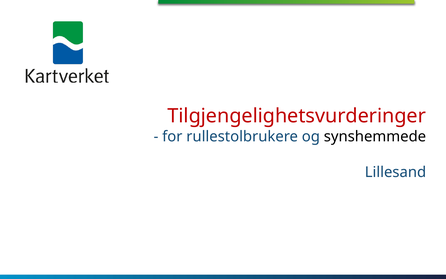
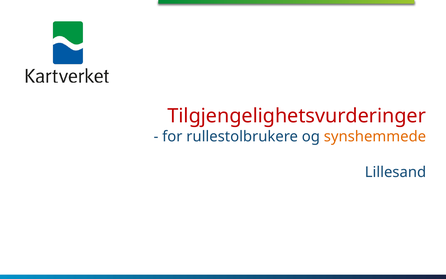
synshemmede colour: black -> orange
